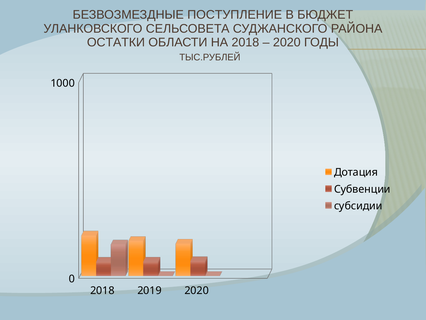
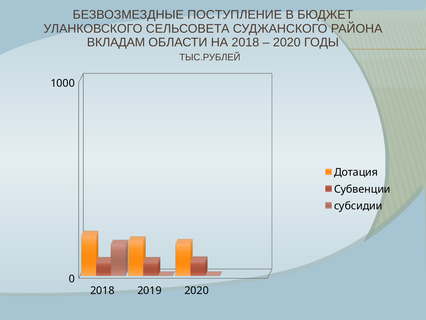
ОСТАТКИ: ОСТАТКИ -> ВКЛАДАМ
